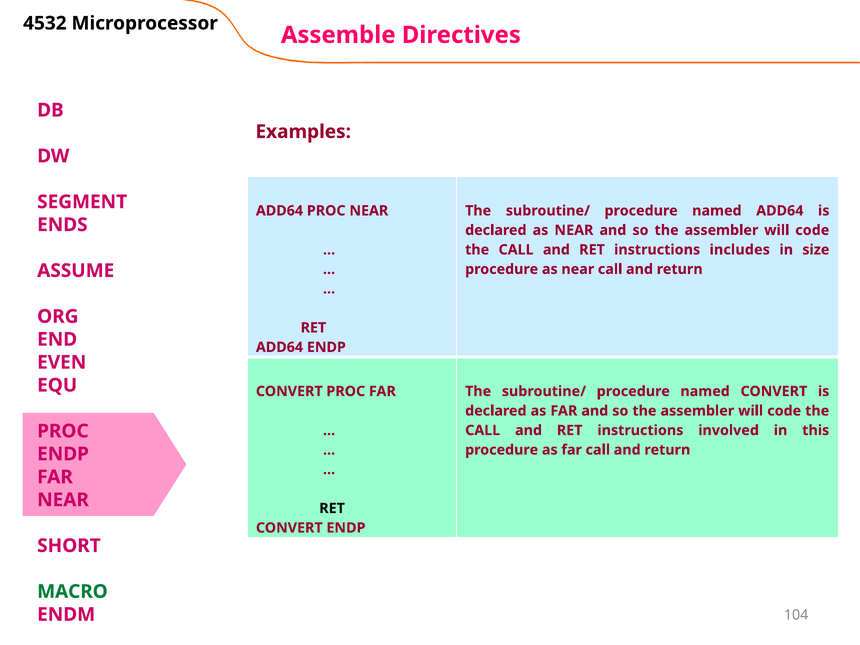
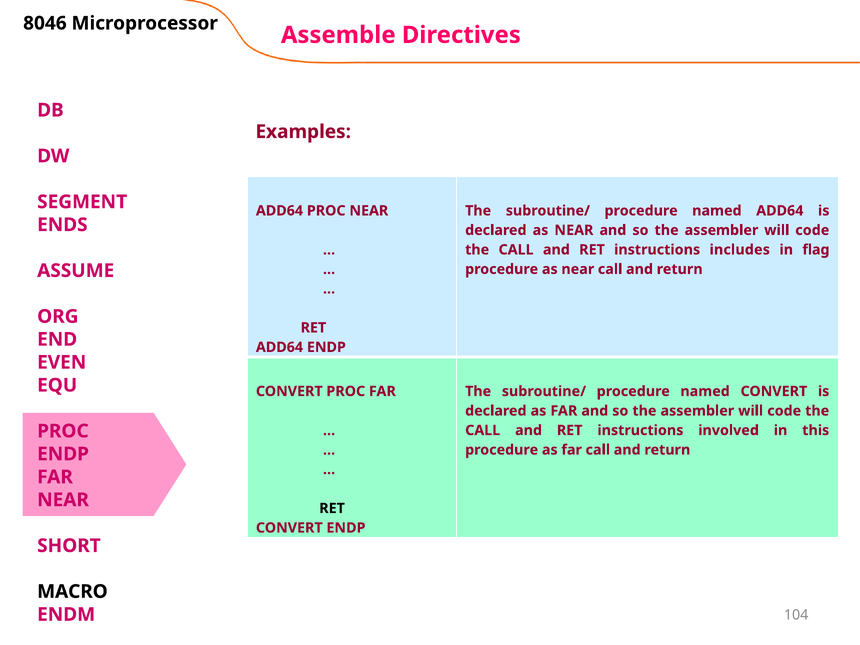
4532: 4532 -> 8046
size: size -> flag
MACRO colour: green -> black
